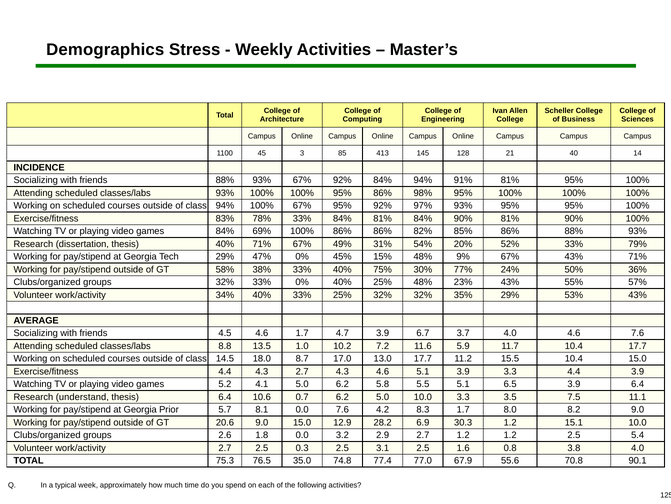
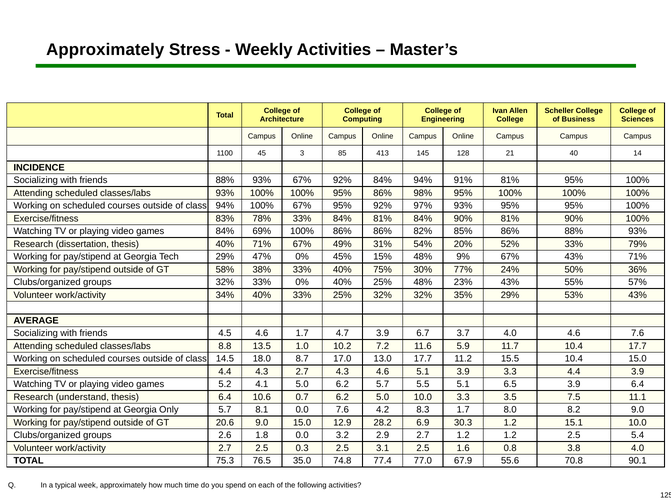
Demographics at (105, 50): Demographics -> Approximately
6.2 5.8: 5.8 -> 5.7
Prior: Prior -> Only
